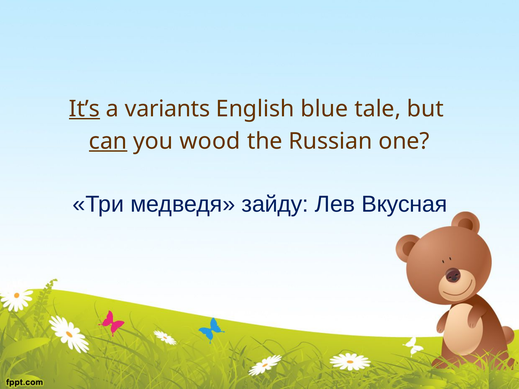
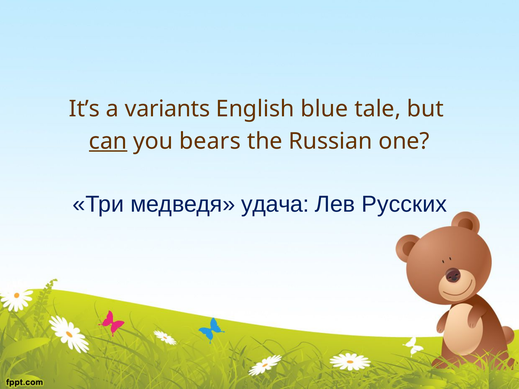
It’s underline: present -> none
wood: wood -> bears
зайду: зайду -> удача
Вкусная: Вкусная -> Русских
